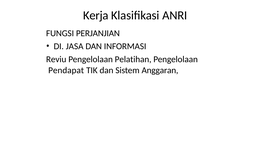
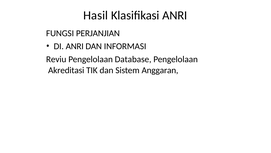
Kerja: Kerja -> Hasil
DI JASA: JASA -> ANRI
Pelatihan: Pelatihan -> Database
Pendapat: Pendapat -> Akreditasi
